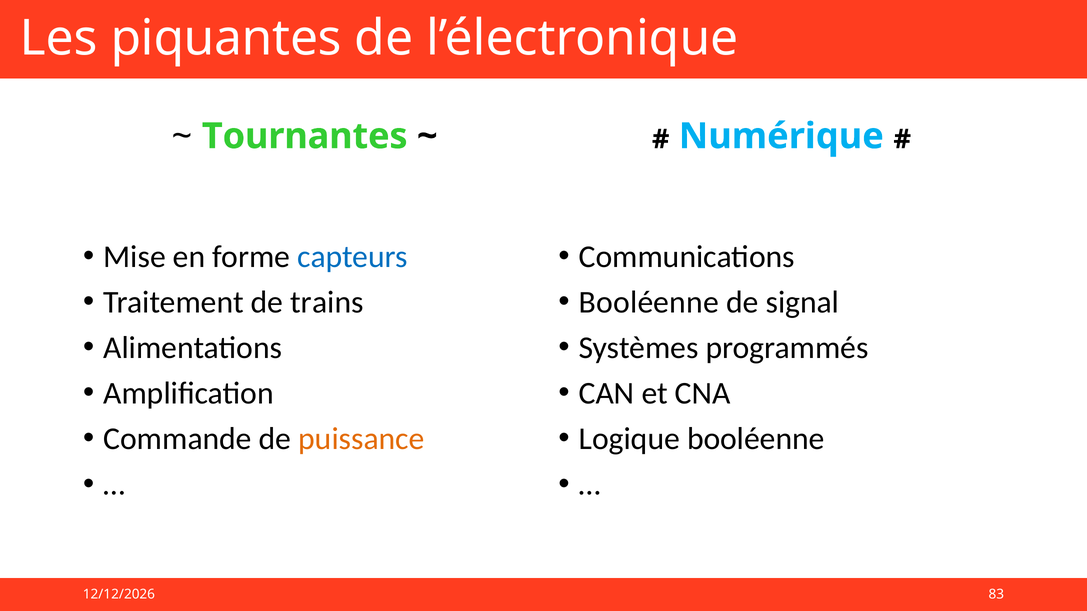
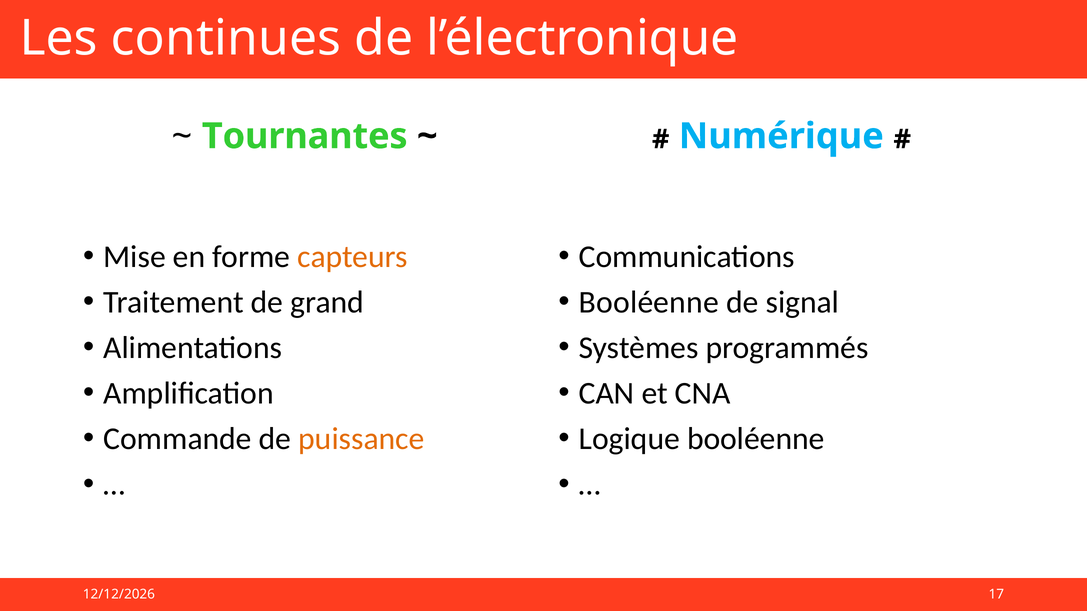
piquantes: piquantes -> continues
capteurs colour: blue -> orange
trains: trains -> grand
83: 83 -> 17
